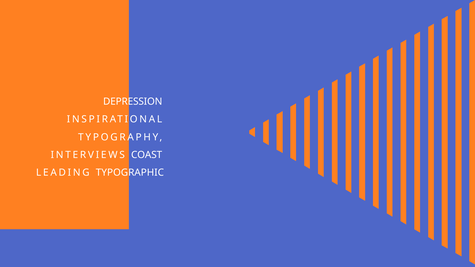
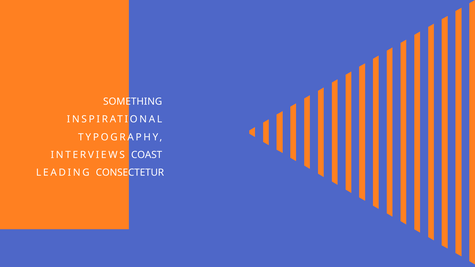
DEPRESSION: DEPRESSION -> SOMETHING
TYPOGRAPHIC: TYPOGRAPHIC -> CONSECTETUR
